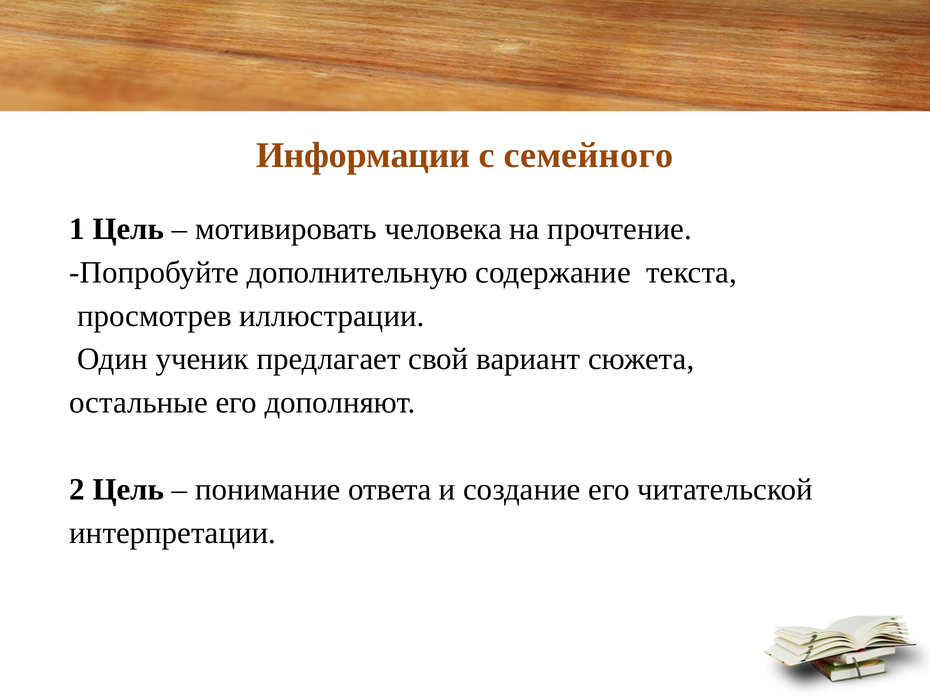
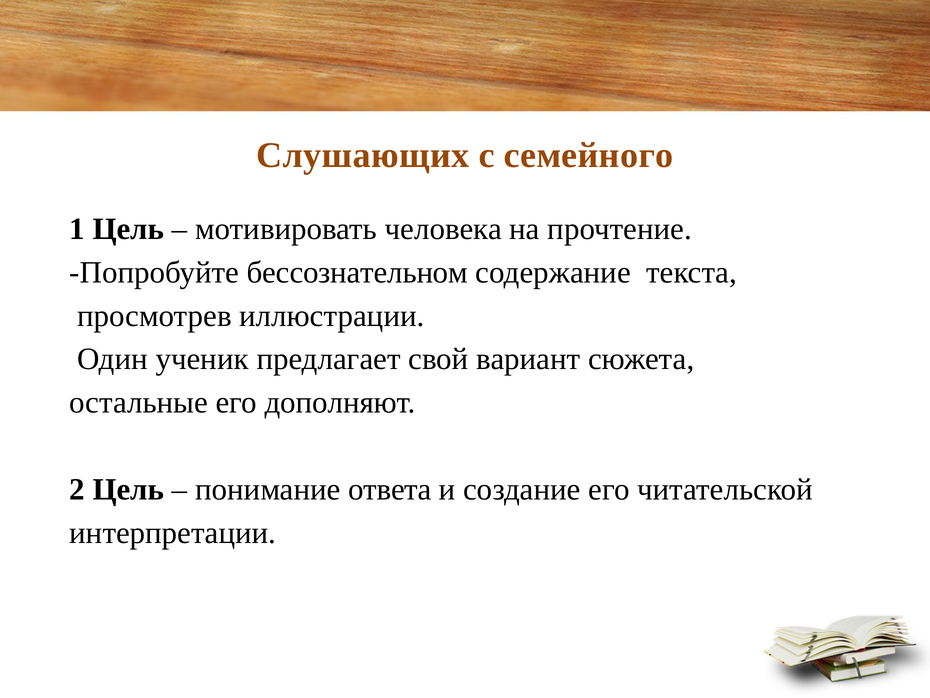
Информации: Информации -> Слушающих
дополнительную: дополнительную -> бессознательном
